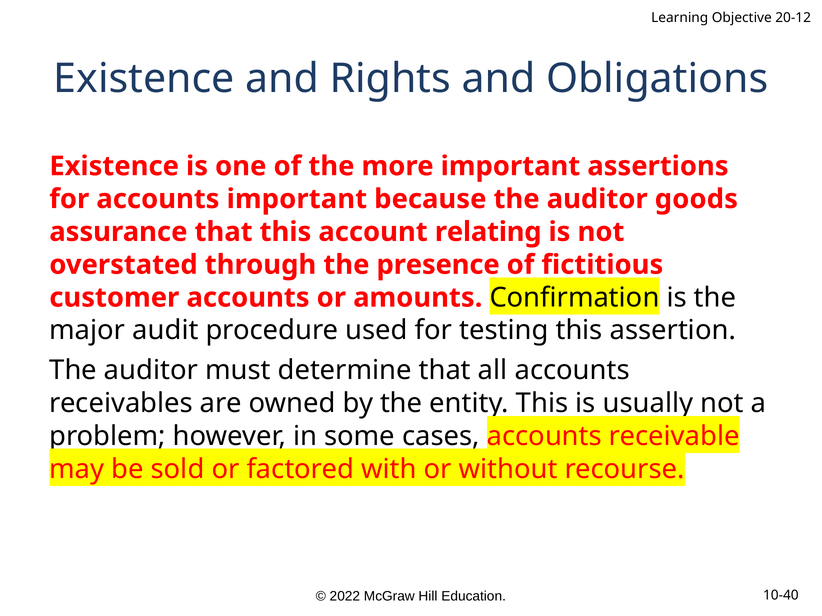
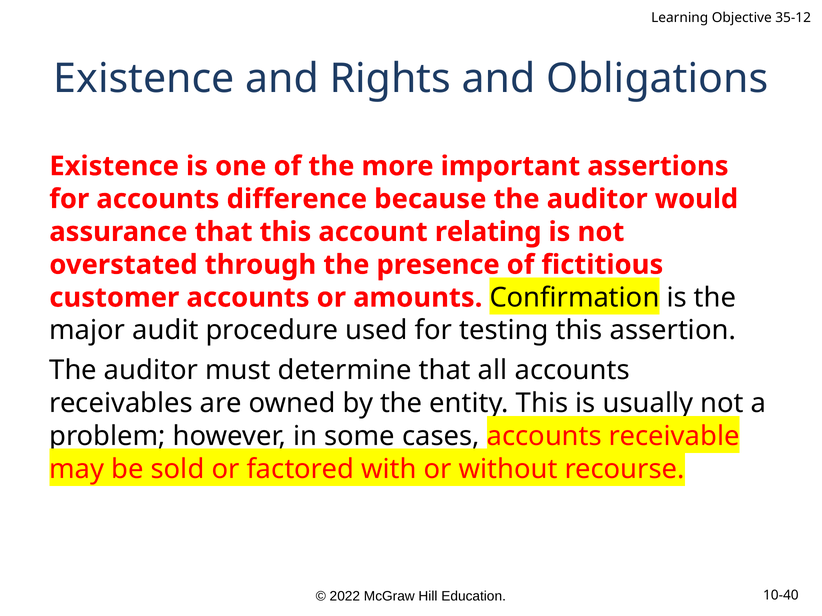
20-12: 20-12 -> 35-12
accounts important: important -> difference
goods: goods -> would
